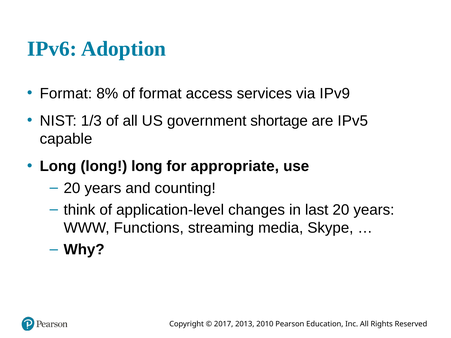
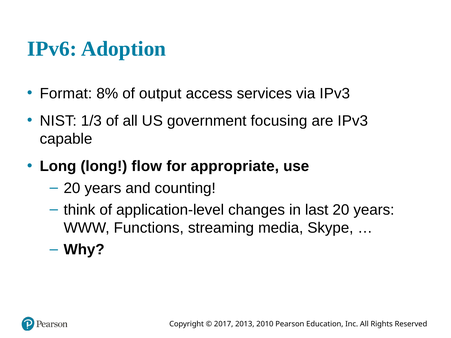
of format: format -> output
9 at (346, 94): 9 -> 3
shortage: shortage -> focusing
5 at (364, 121): 5 -> 3
Long long long: long -> flow
